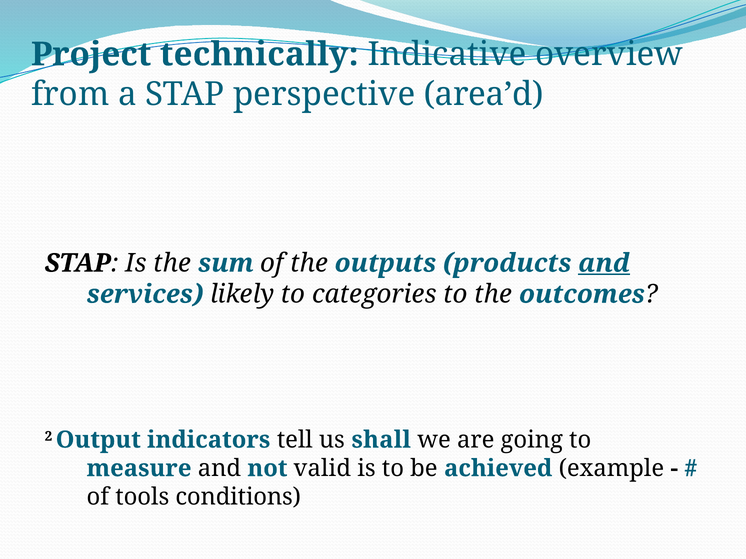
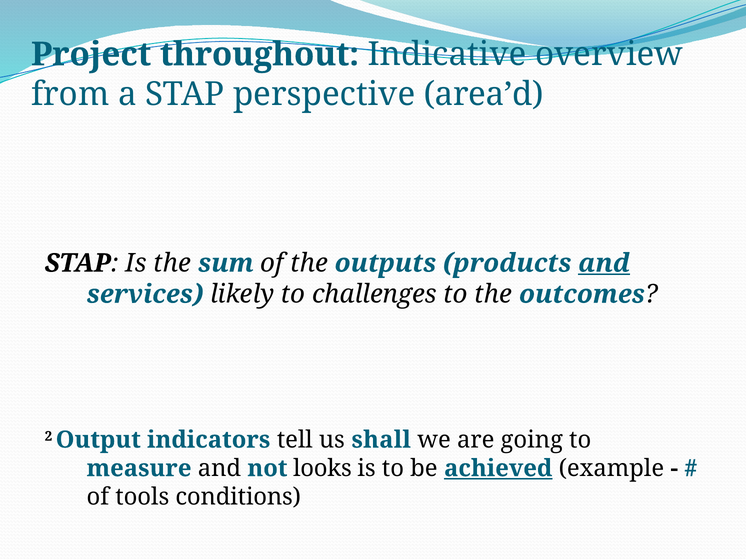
technically: technically -> throughout
categories: categories -> challenges
valid: valid -> looks
achieved underline: none -> present
